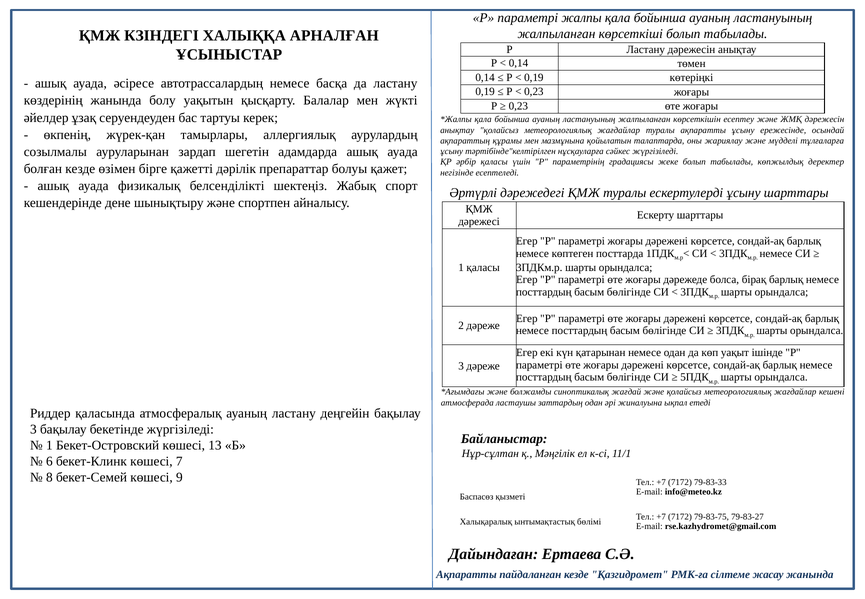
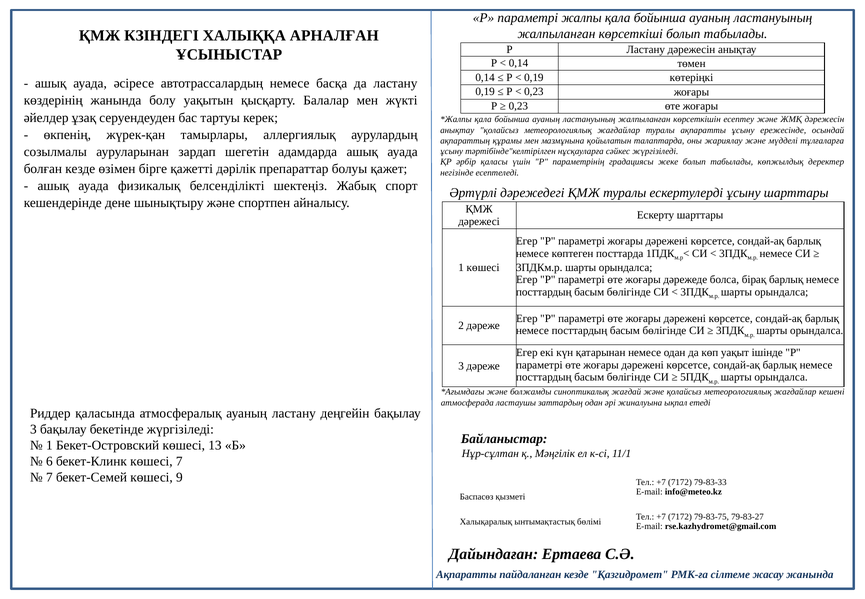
1 қаласы: қаласы -> көшесі
8 at (49, 477): 8 -> 7
